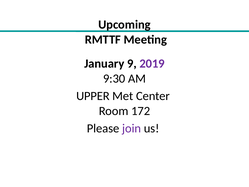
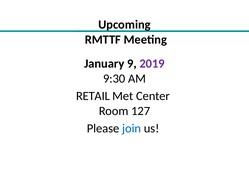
UPPER: UPPER -> RETAIL
172: 172 -> 127
join colour: purple -> blue
